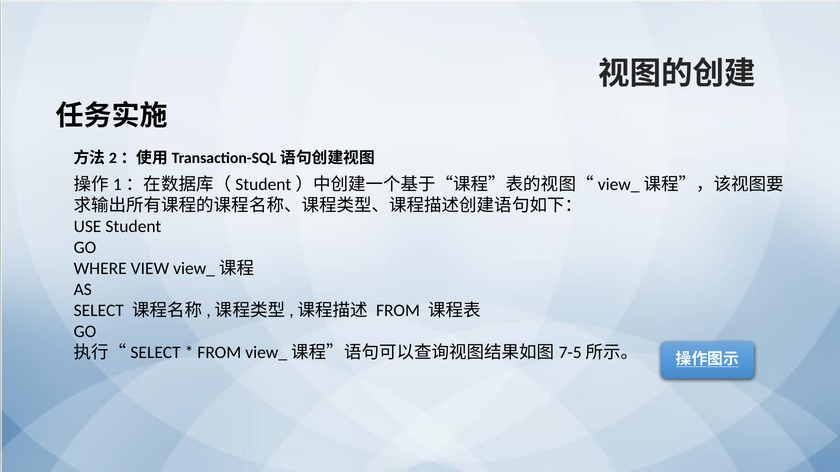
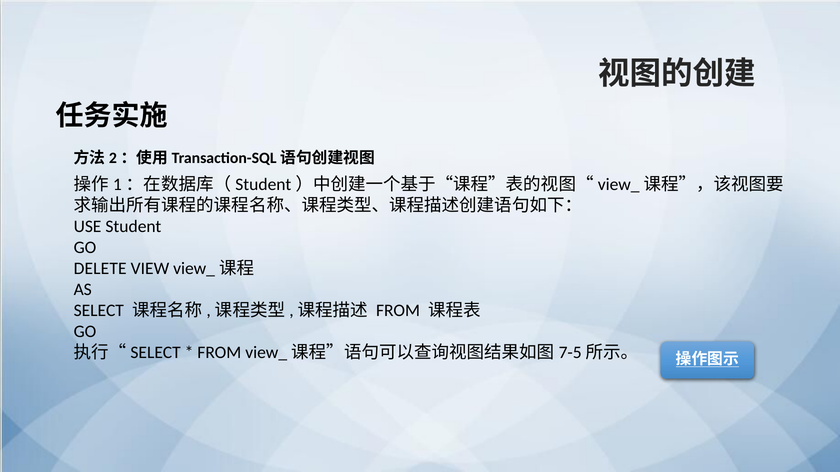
WHERE: WHERE -> DELETE
